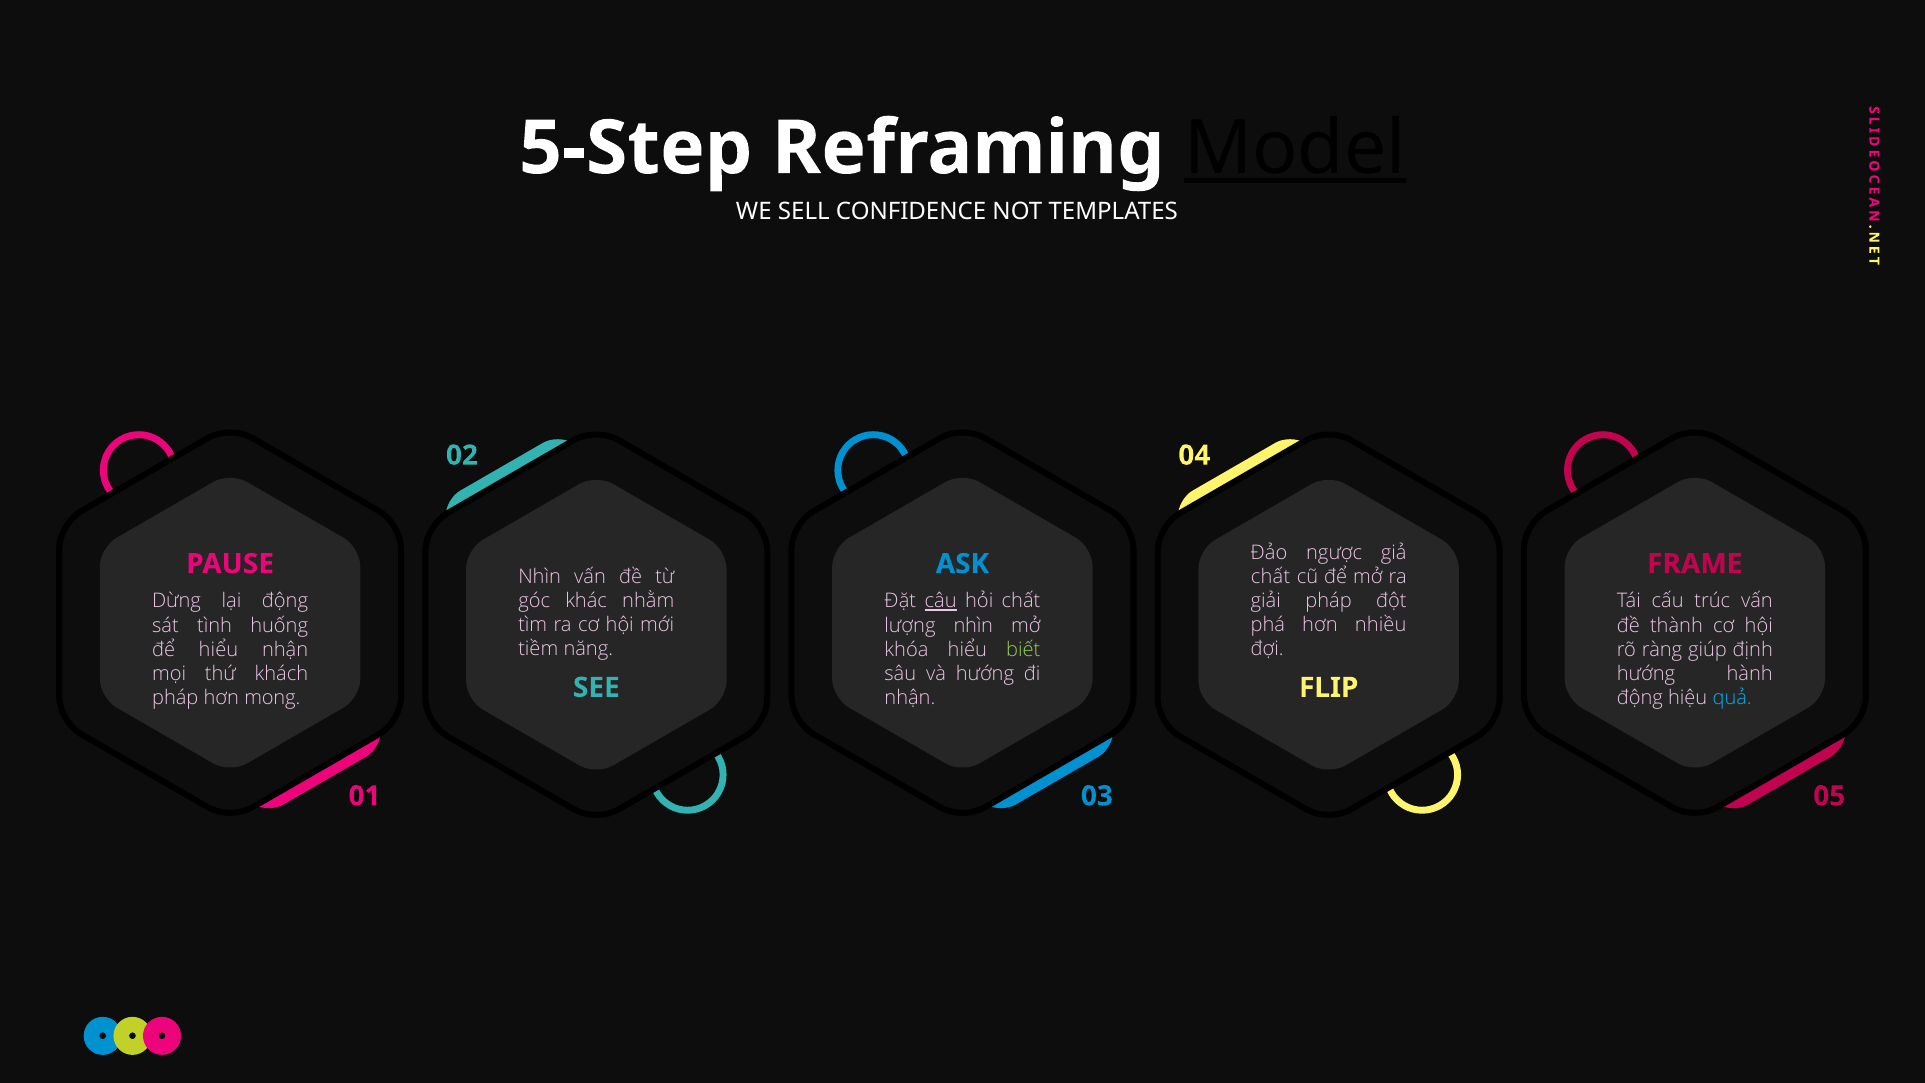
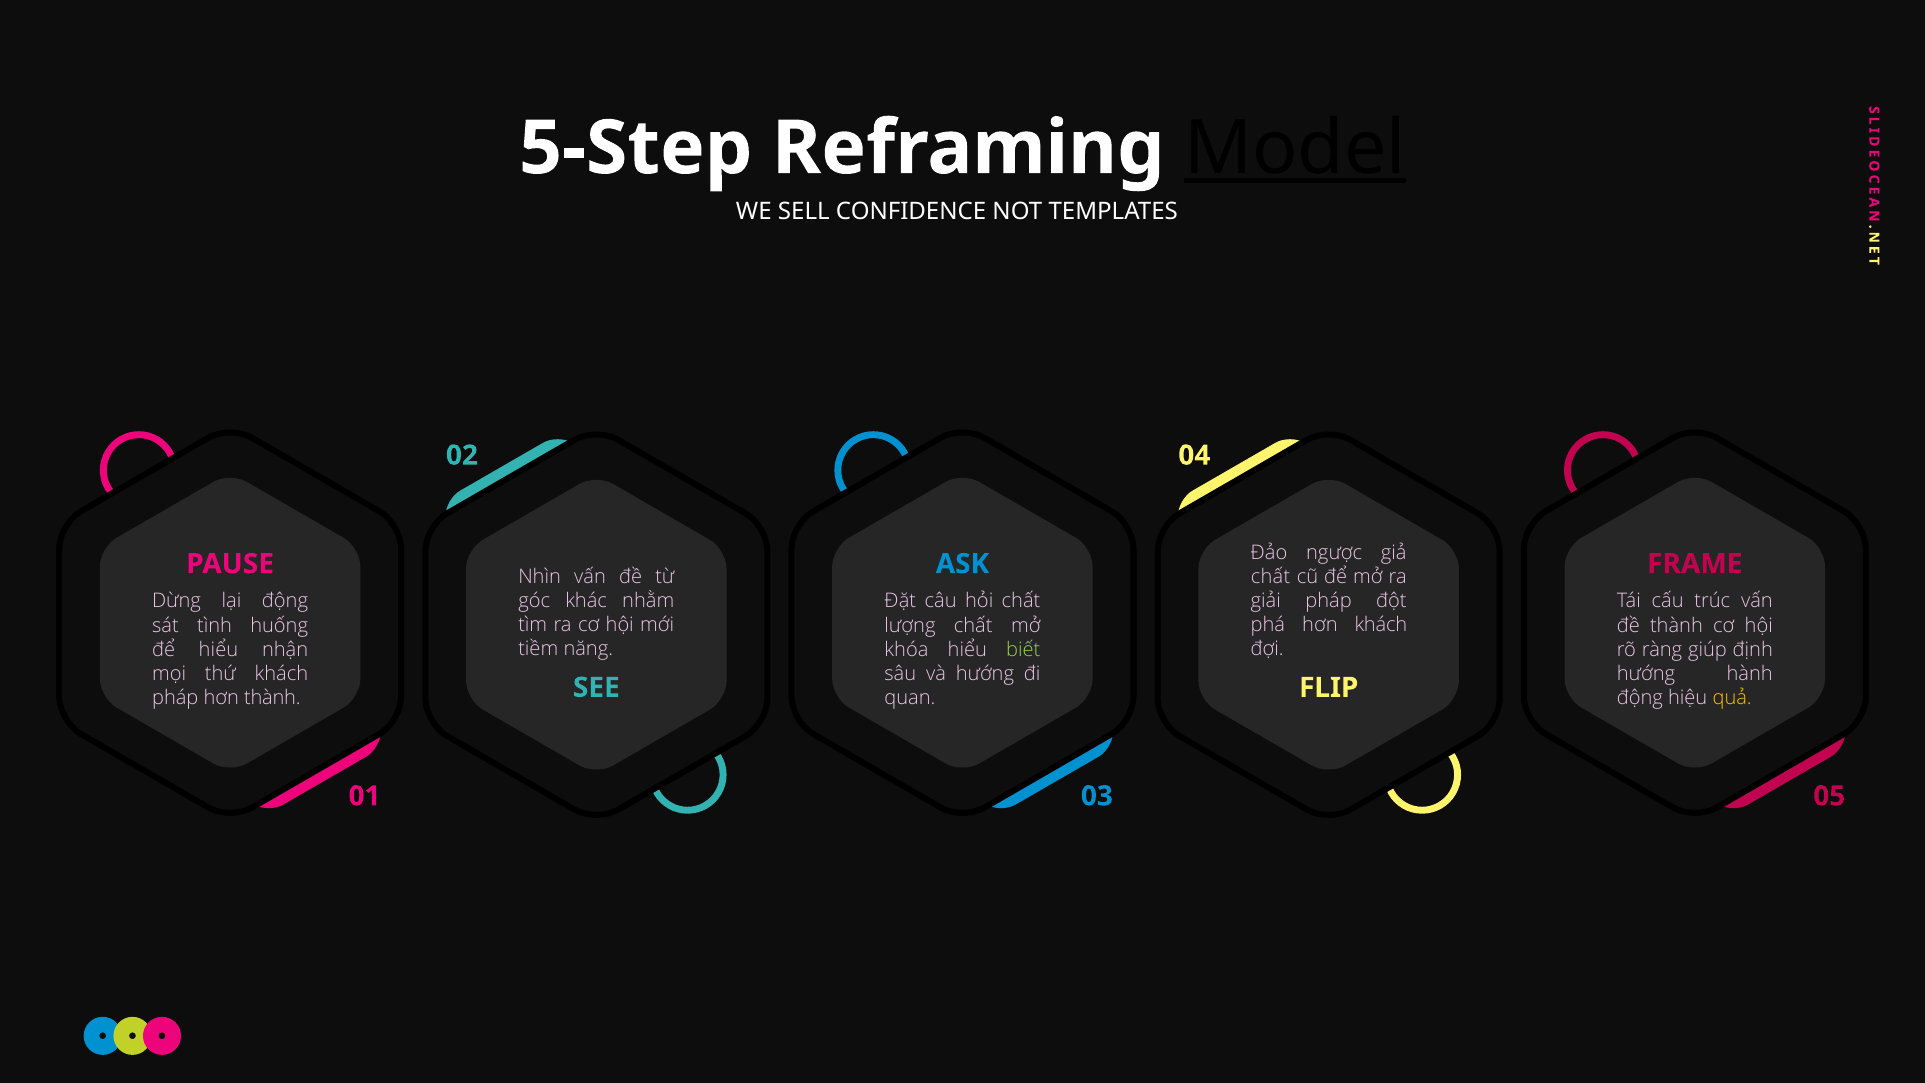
câu underline: present -> none
hơn nhiều: nhiều -> khách
lượng nhìn: nhìn -> chất
hơn mong: mong -> thành
nhận at (910, 697): nhận -> quan
quả colour: light blue -> yellow
